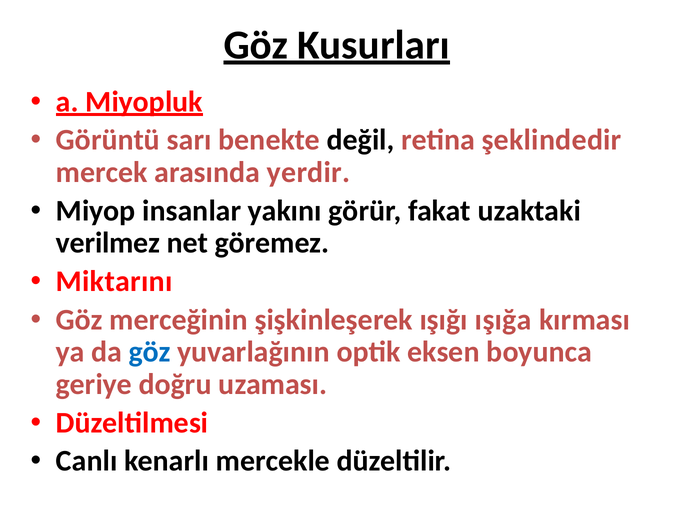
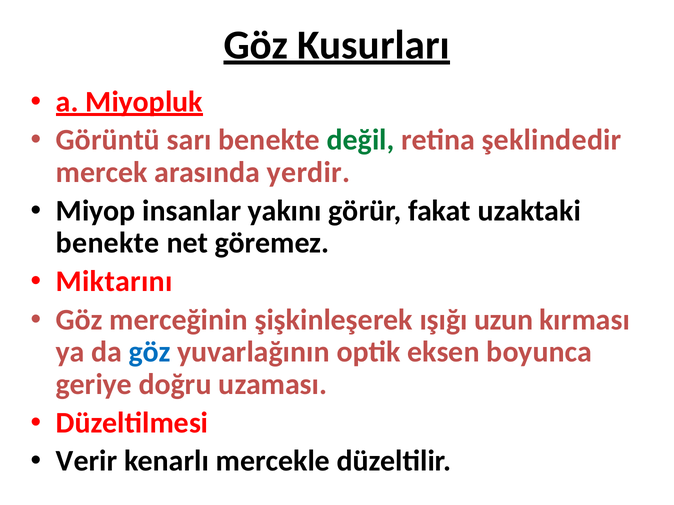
değil colour: black -> green
verilmez at (108, 243): verilmez -> benekte
ışığa: ışığa -> uzun
Canlı: Canlı -> Verir
